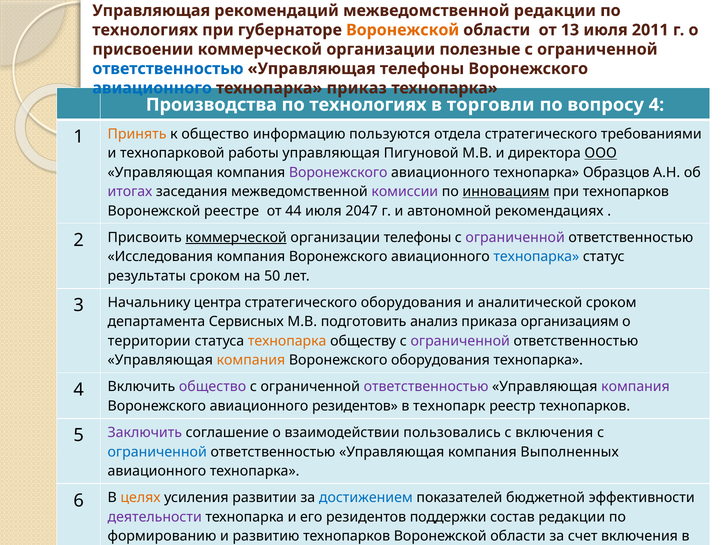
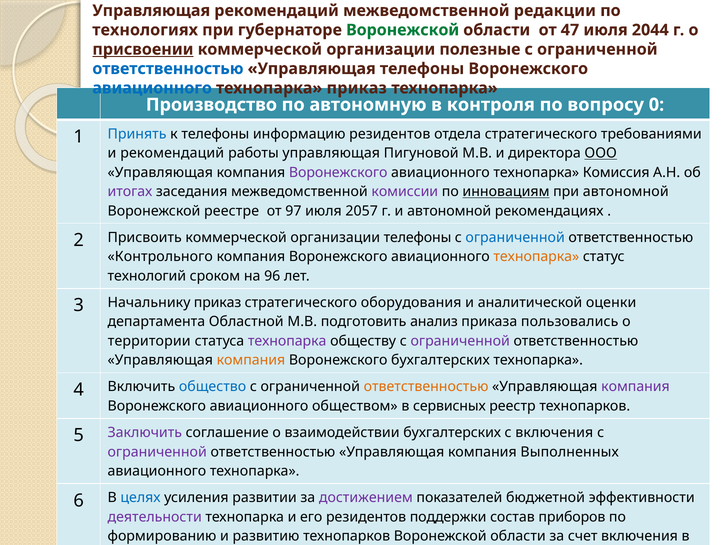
Воронежской at (403, 30) colour: orange -> green
13: 13 -> 47
2011: 2011 -> 2044
присвоении underline: none -> present
Производства: Производства -> Производство
технологиях at (368, 105): технологиях -> автономную
торговли: торговли -> контроля
вопросу 4: 4 -> 0
Принять colour: orange -> blue
к общество: общество -> телефоны
информацию пользуются: пользуются -> резидентов
и технопарковой: технопарковой -> рекомендаций
Образцов: Образцов -> Комиссия
при технопарков: технопарков -> автономной
44: 44 -> 97
2047: 2047 -> 2057
коммерческой at (236, 238) underline: present -> none
ограниченной at (515, 238) colour: purple -> blue
Исследования at (160, 257): Исследования -> Контрольного
технопарка at (536, 257) colour: blue -> orange
результаты: результаты -> технологий
50: 50 -> 96
Начальнику центра: центра -> приказ
аналитической сроком: сроком -> оценки
Сервисных: Сервисных -> Областной
организациям: организациям -> пользовались
технопарка at (287, 341) colour: orange -> purple
Воронежского оборудования: оборудования -> бухгалтерских
общество at (213, 387) colour: purple -> blue
ответственностью at (426, 387) colour: purple -> orange
авиационного резидентов: резидентов -> обществом
технопарк: технопарк -> сервисных
взаимодействии пользовались: пользовались -> бухгалтерских
ограниченной at (157, 452) colour: blue -> purple
целях colour: orange -> blue
достижением colour: blue -> purple
состав редакции: редакции -> приборов
